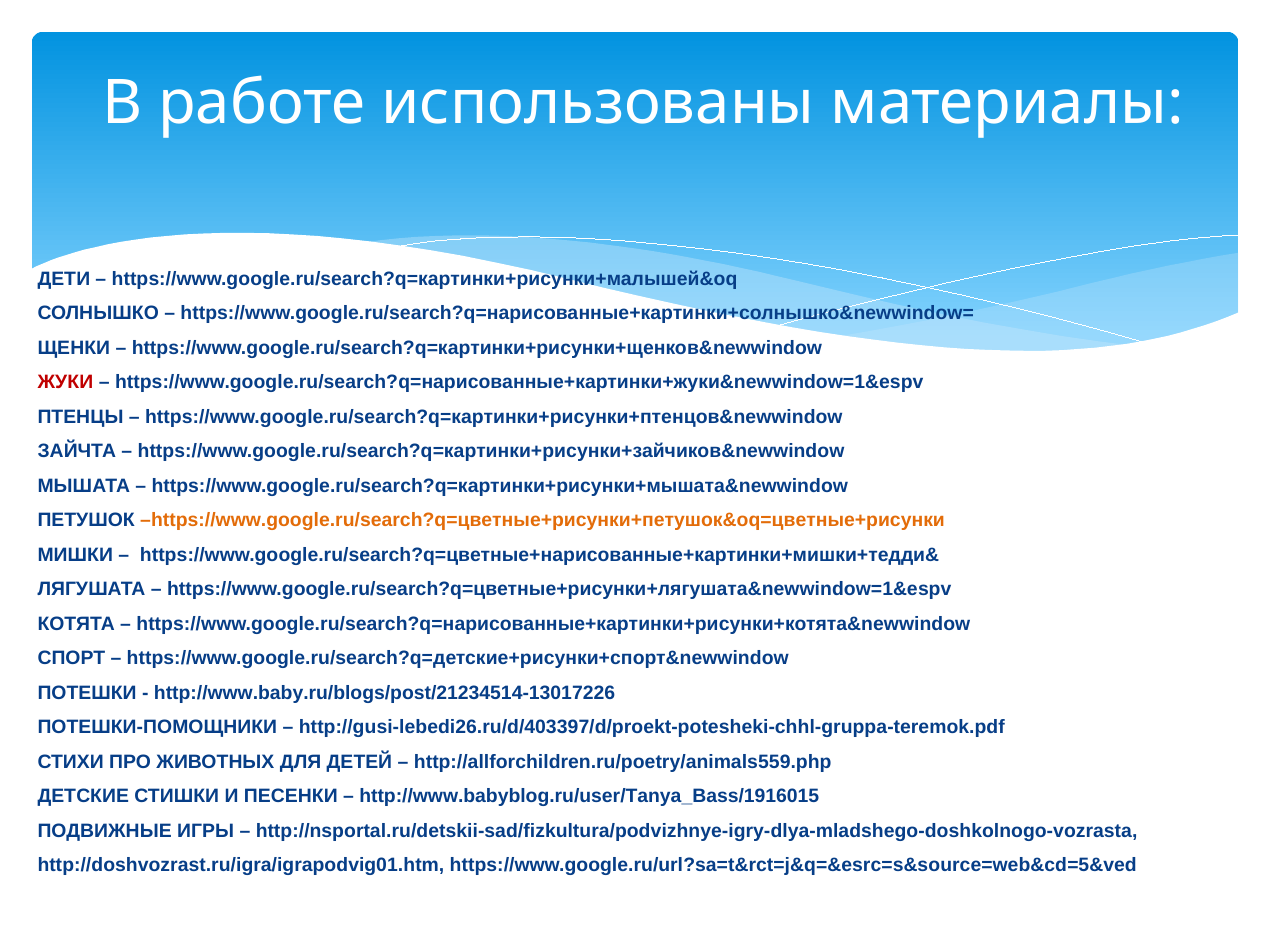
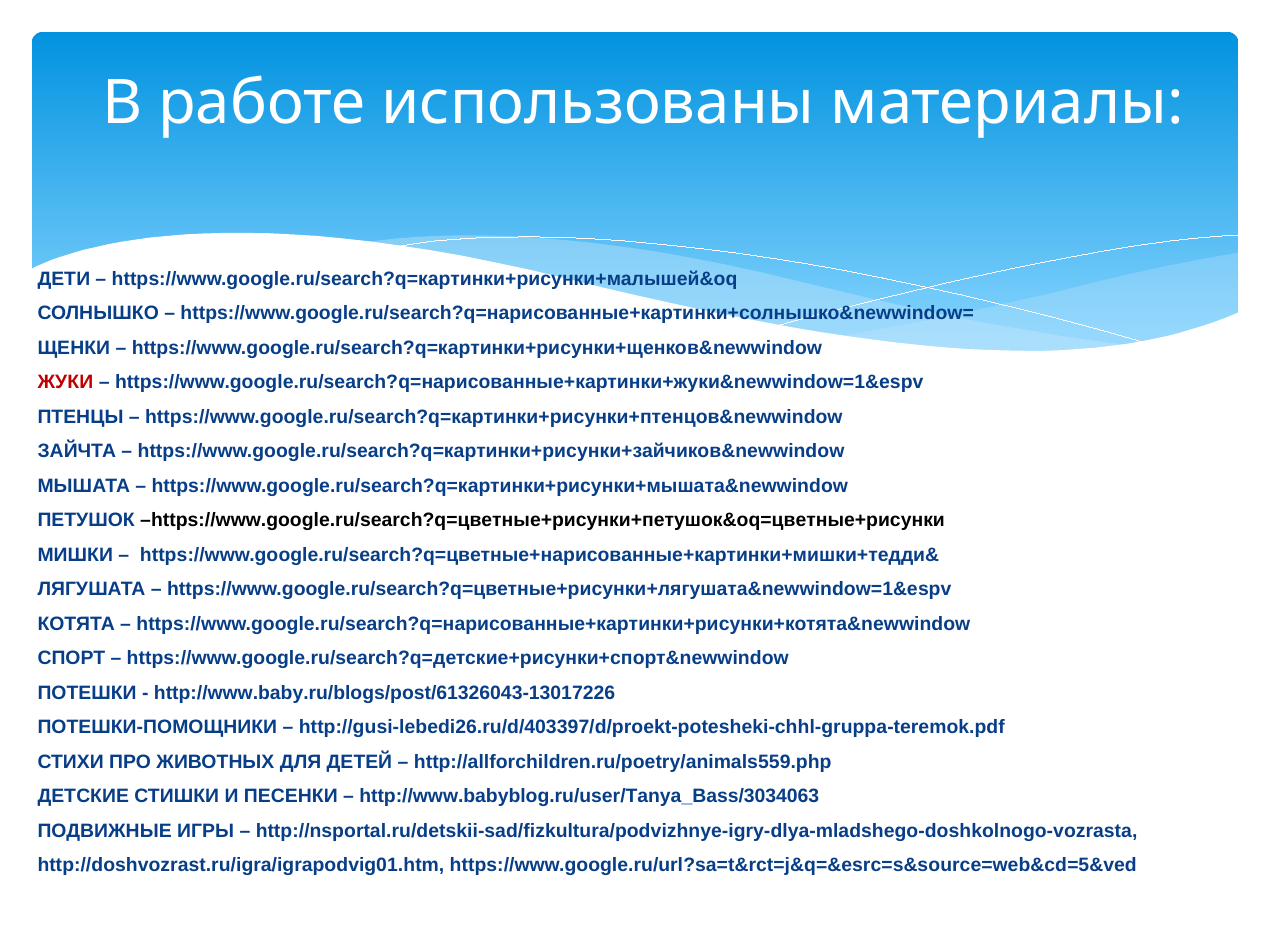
https://www.google.ru/search?q=цветные+рисунки+петушок&oq=цветные+рисунки colour: orange -> black
http://www.baby.ru/blogs/post/21234514-13017226: http://www.baby.ru/blogs/post/21234514-13017226 -> http://www.baby.ru/blogs/post/61326043-13017226
http://www.babyblog.ru/user/Tanya_Bass/1916015: http://www.babyblog.ru/user/Tanya_Bass/1916015 -> http://www.babyblog.ru/user/Tanya_Bass/3034063
